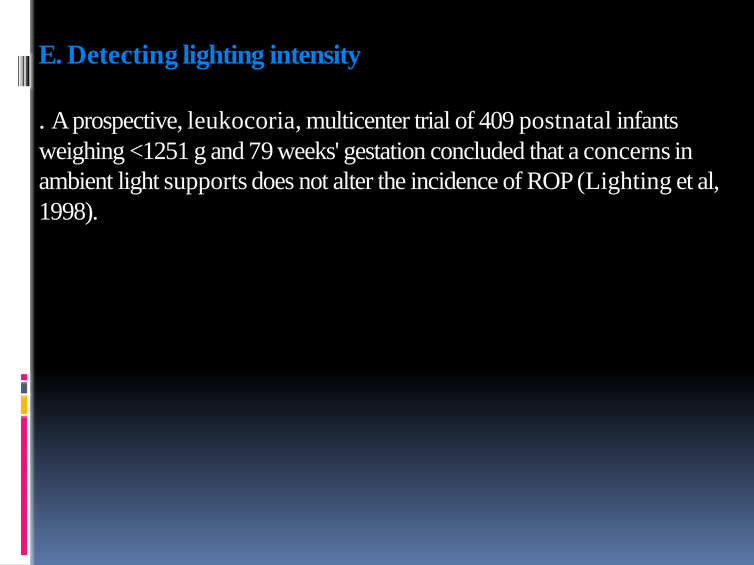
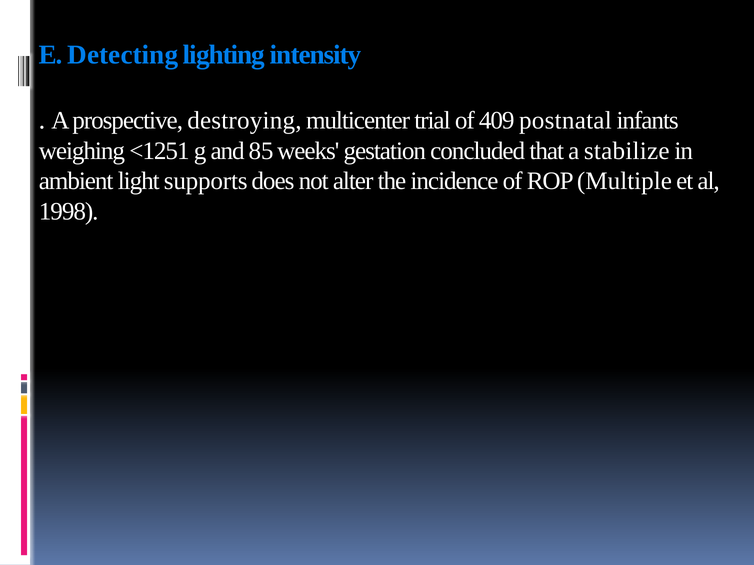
leukocoria: leukocoria -> destroying
79: 79 -> 85
concerns: concerns -> stabilize
ROP Lighting: Lighting -> Multiple
